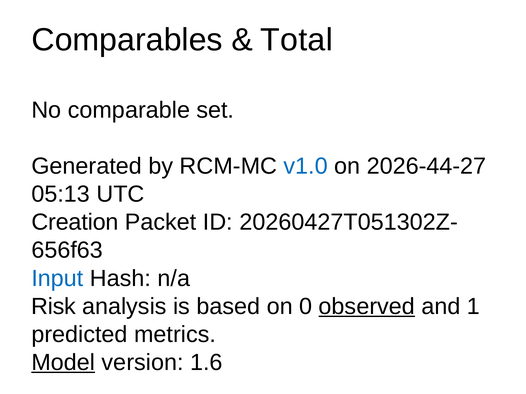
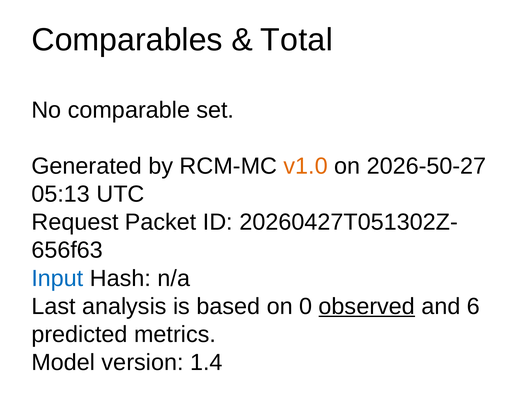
v1.0 colour: blue -> orange
2026-44-27: 2026-44-27 -> 2026-50-27
Creation: Creation -> Request
Risk: Risk -> Last
1: 1 -> 6
Model underline: present -> none
1.6: 1.6 -> 1.4
